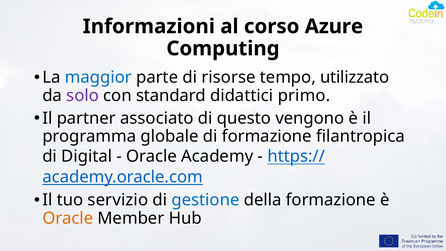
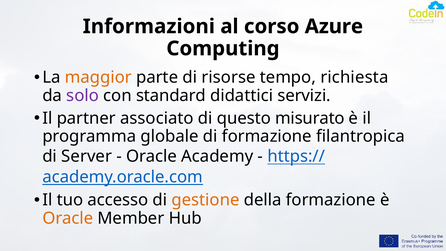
maggior colour: blue -> orange
utilizzato: utilizzato -> richiesta
primo: primo -> servizi
vengono: vengono -> misurato
Digital: Digital -> Server
servizio: servizio -> accesso
gestione colour: blue -> orange
